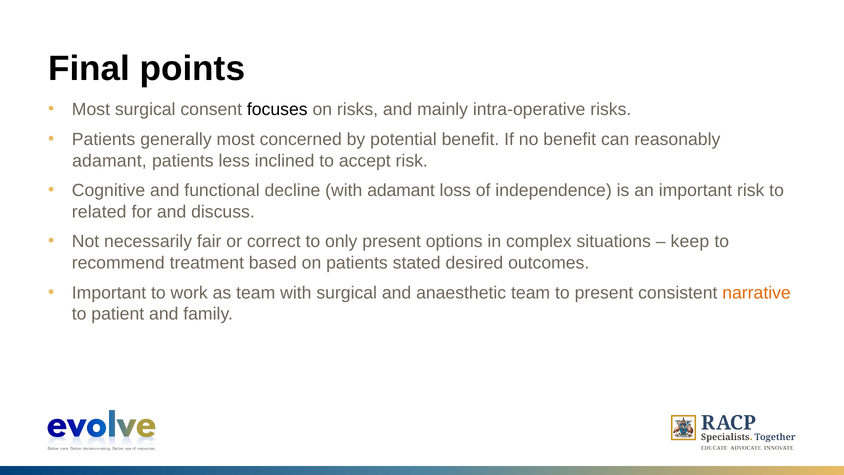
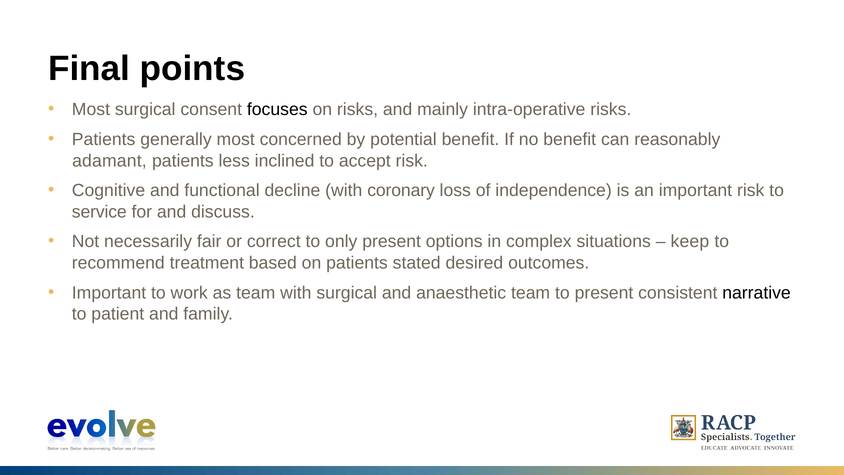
with adamant: adamant -> coronary
related: related -> service
narrative colour: orange -> black
